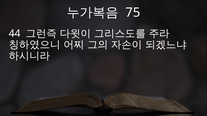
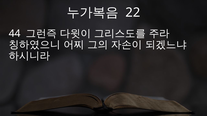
75: 75 -> 22
